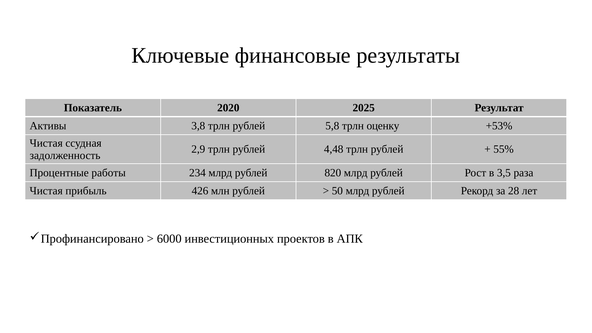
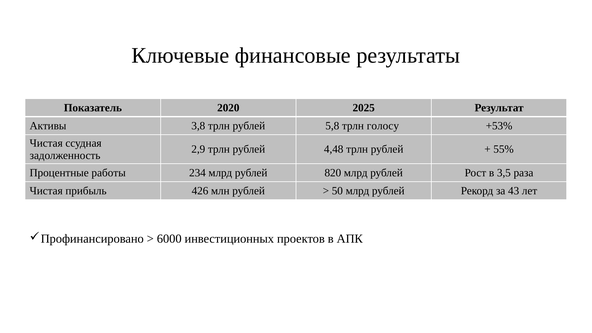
оценку: оценку -> голосу
28: 28 -> 43
